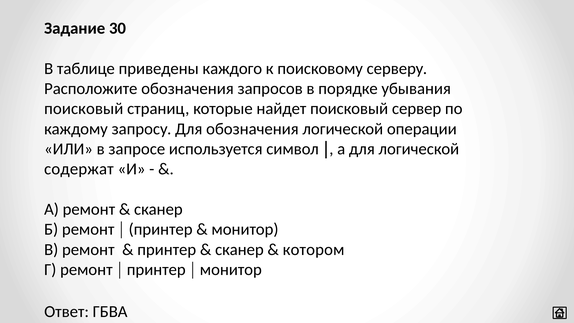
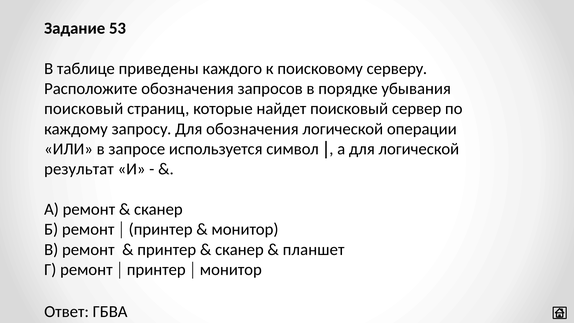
30: 30 -> 53
содержат: содержат -> результат
котором: котором -> планшет
